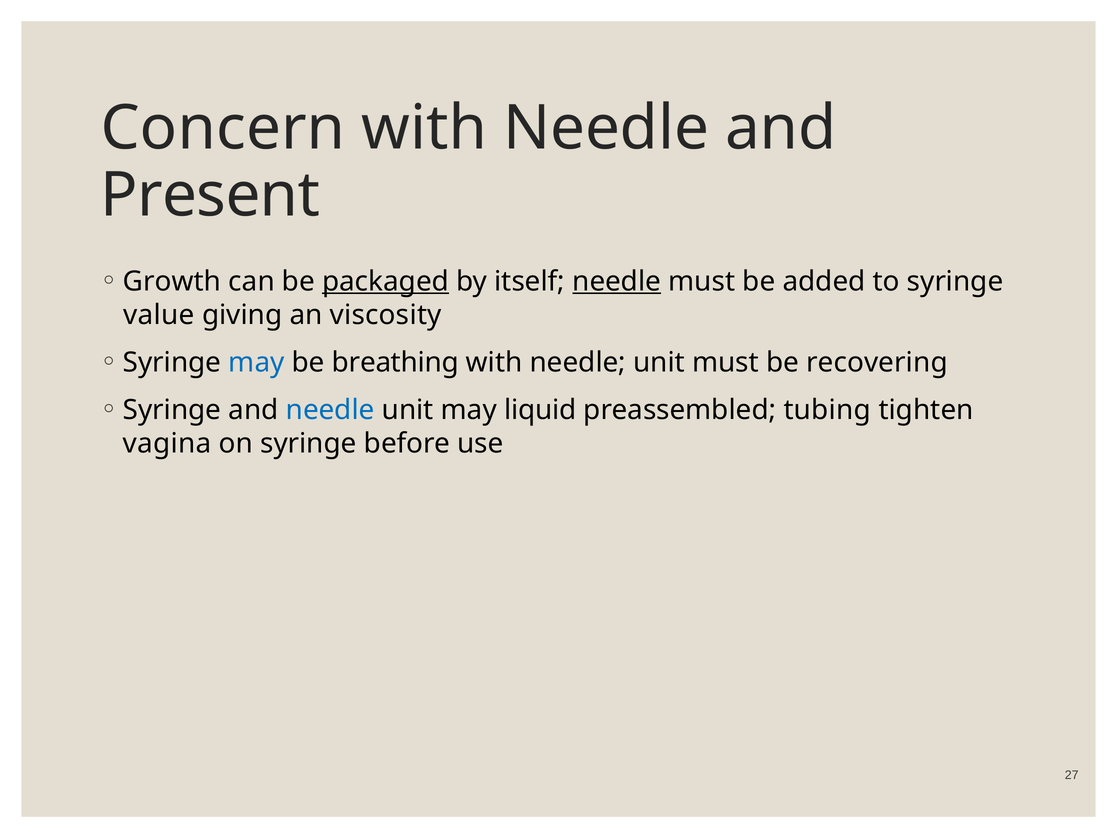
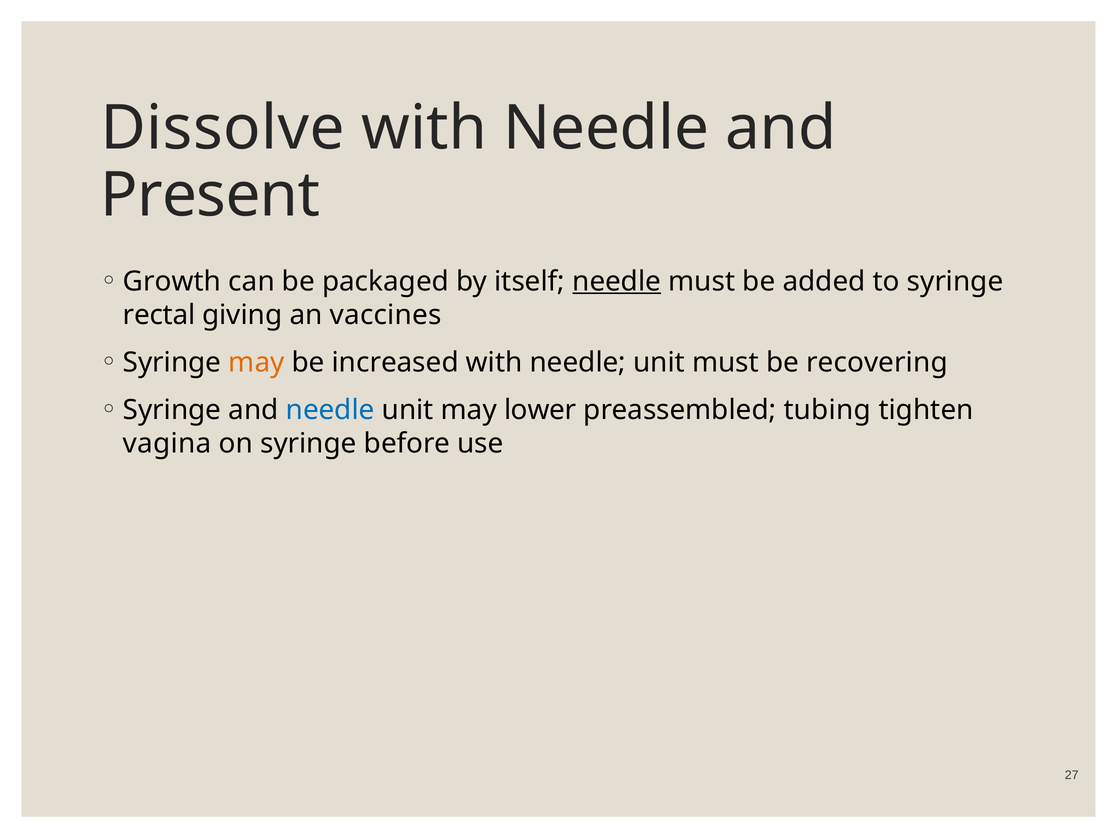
Concern: Concern -> Dissolve
packaged underline: present -> none
value: value -> rectal
viscosity: viscosity -> vaccines
may at (256, 362) colour: blue -> orange
breathing: breathing -> increased
liquid: liquid -> lower
